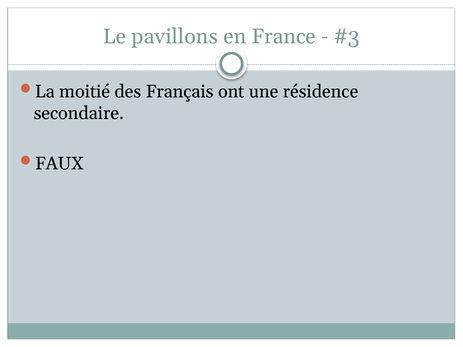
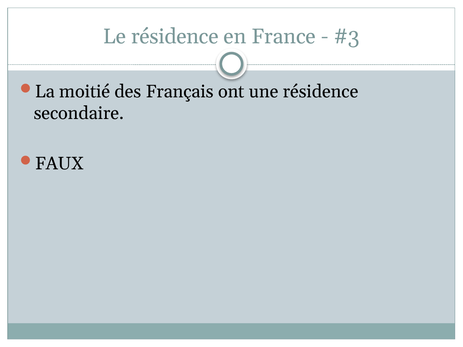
Le pavillons: pavillons -> résidence
